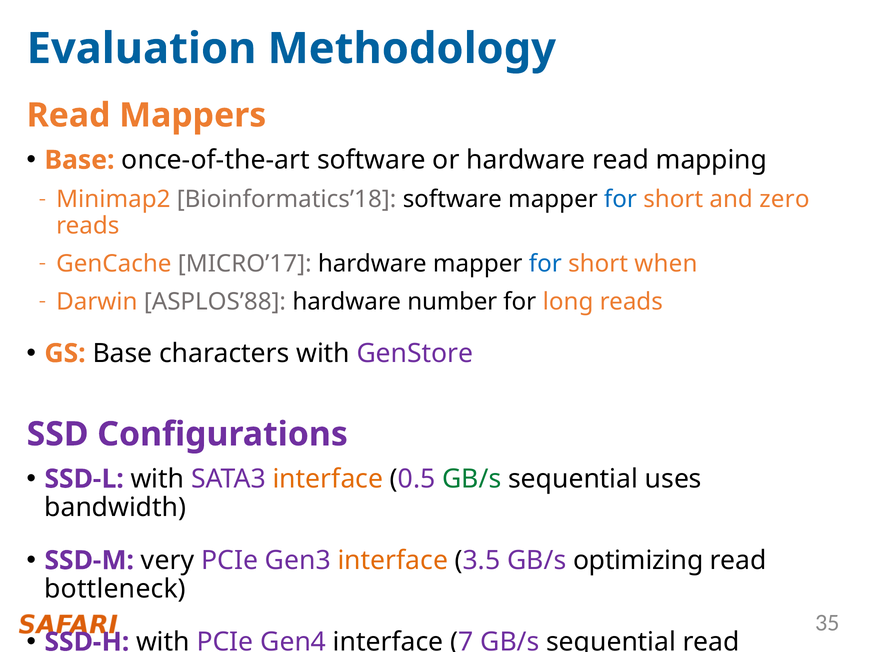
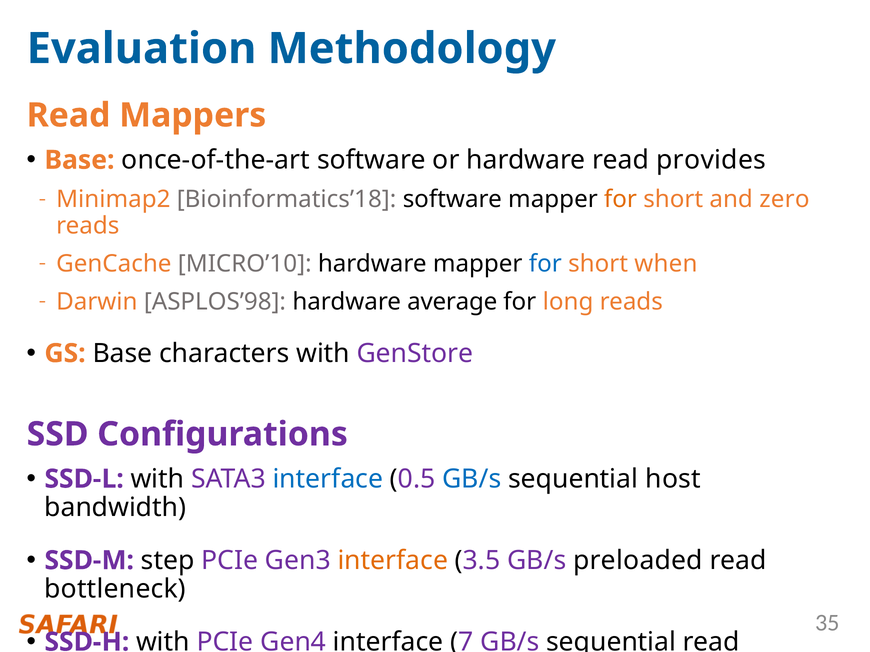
mapping: mapping -> provides
for at (620, 200) colour: blue -> orange
MICRO’17: MICRO’17 -> MICRO’10
ASPLOS’88: ASPLOS’88 -> ASPLOS’98
number: number -> average
interface at (328, 479) colour: orange -> blue
GB/s at (472, 479) colour: green -> blue
uses: uses -> host
very: very -> step
optimizing: optimizing -> preloaded
